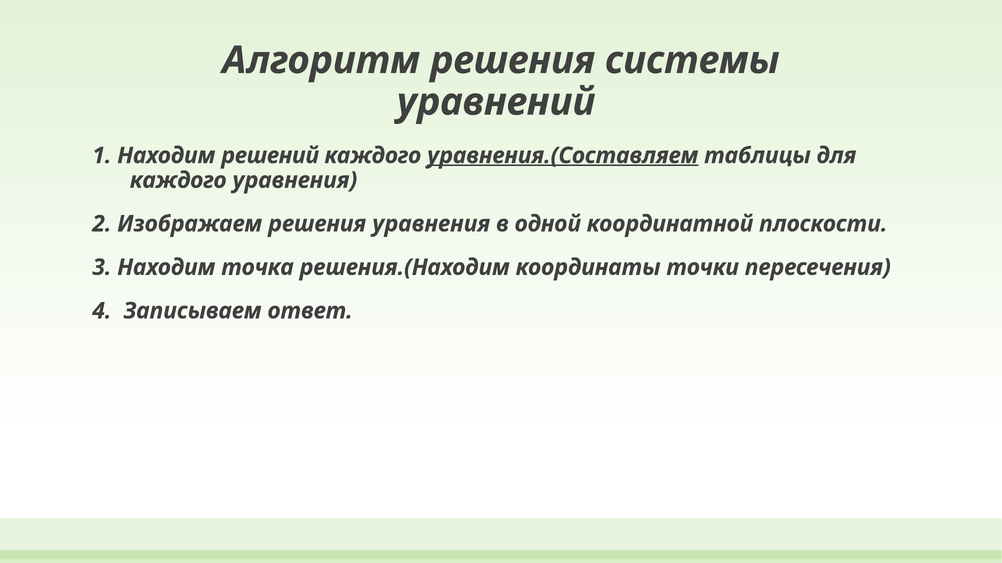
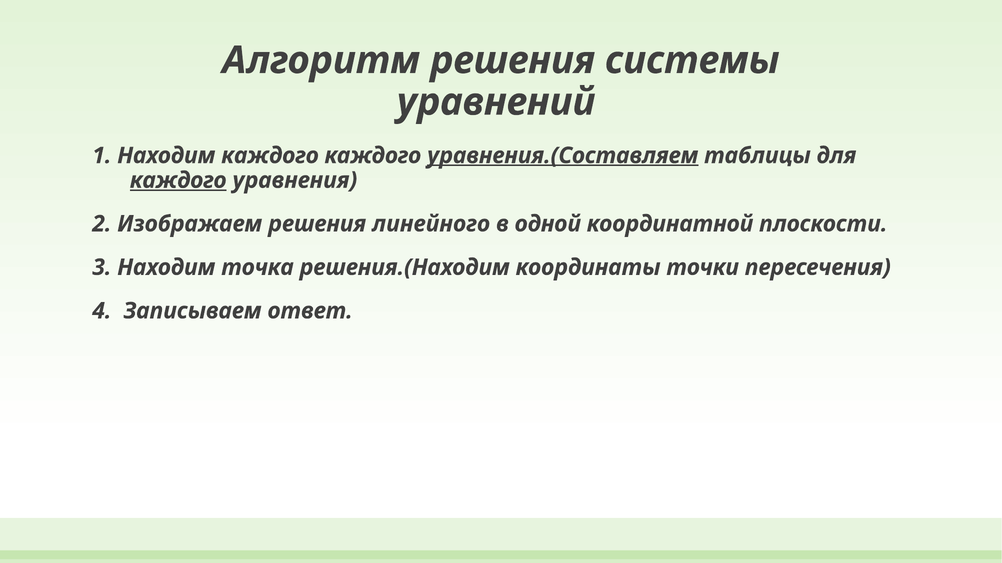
Находим решений: решений -> каждого
каждого at (178, 181) underline: none -> present
решения уравнения: уравнения -> линейного
